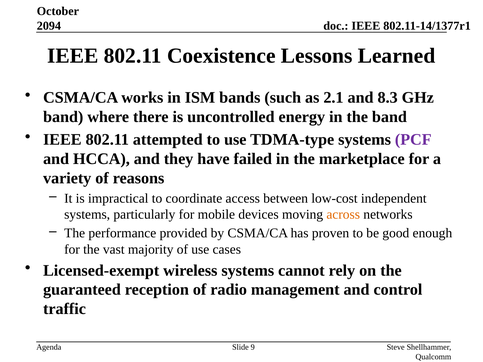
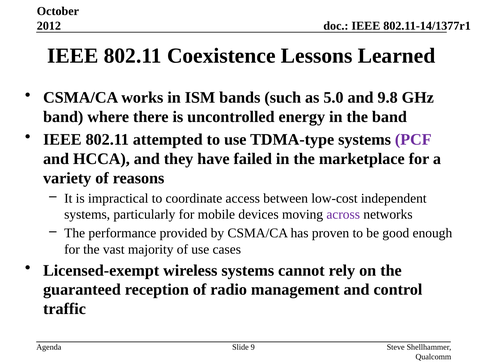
2094: 2094 -> 2012
2.1: 2.1 -> 5.0
8.3: 8.3 -> 9.8
across colour: orange -> purple
